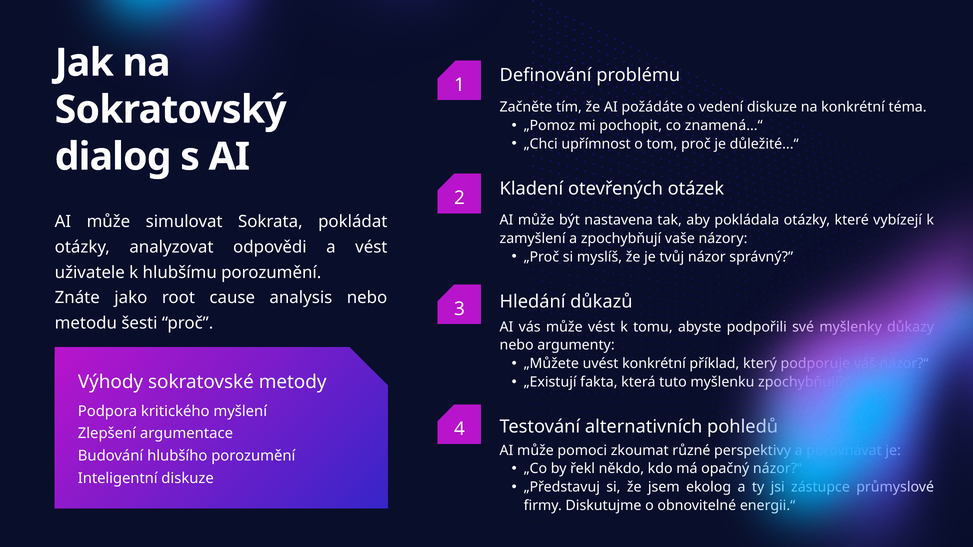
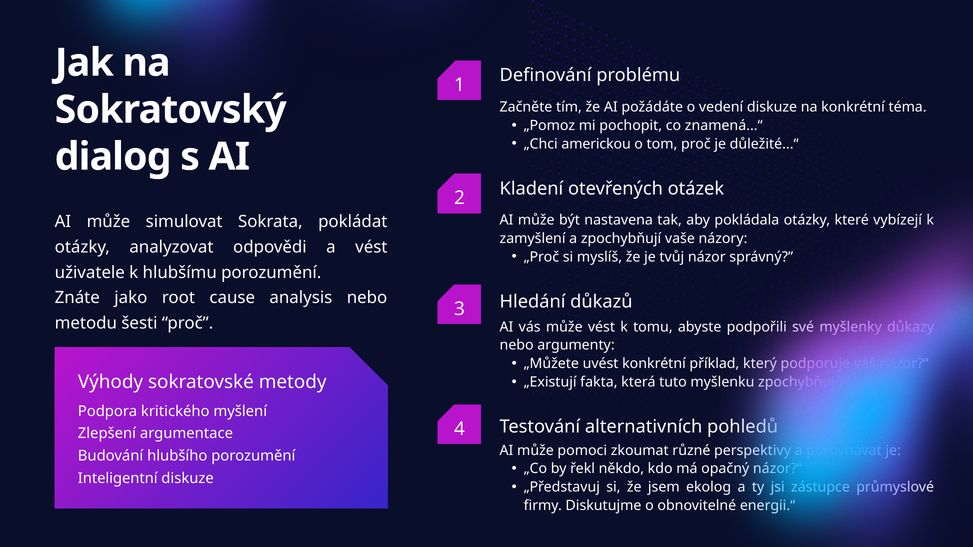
upřímnost: upřímnost -> americkou
